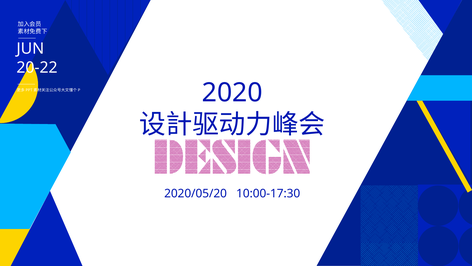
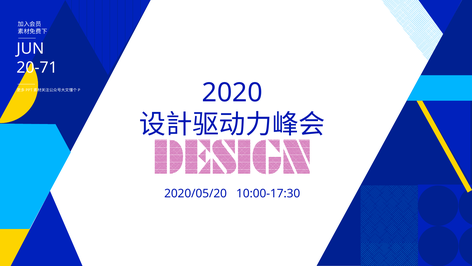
20-22: 20-22 -> 20-71
